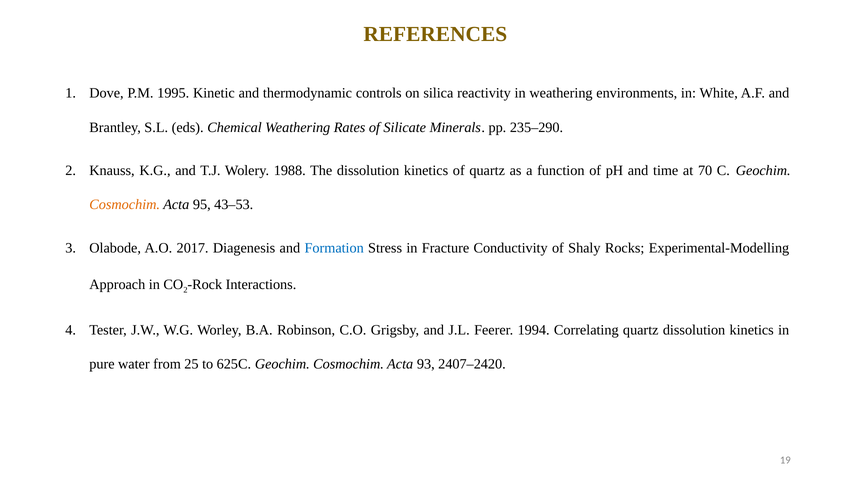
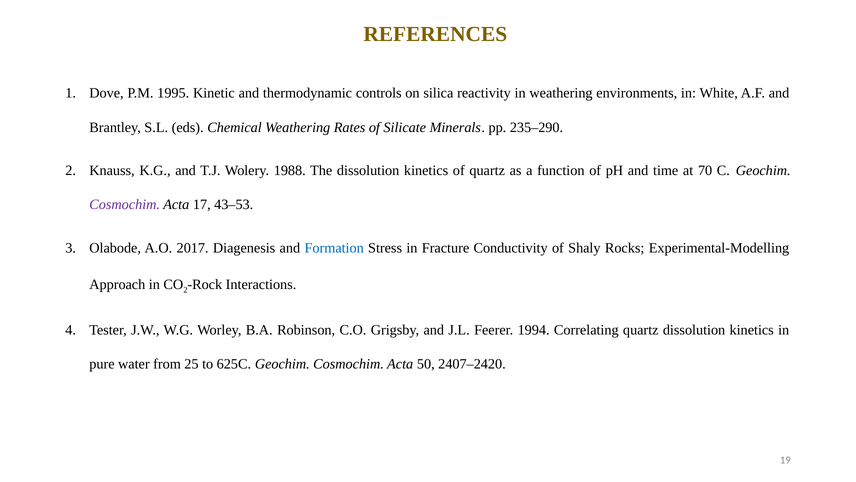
Cosmochim at (125, 205) colour: orange -> purple
95: 95 -> 17
93: 93 -> 50
